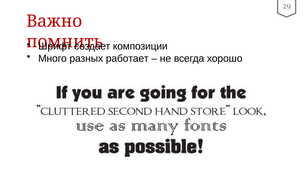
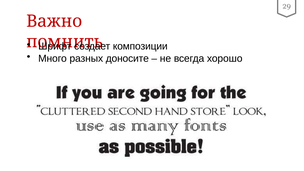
работает: работает -> доносите
